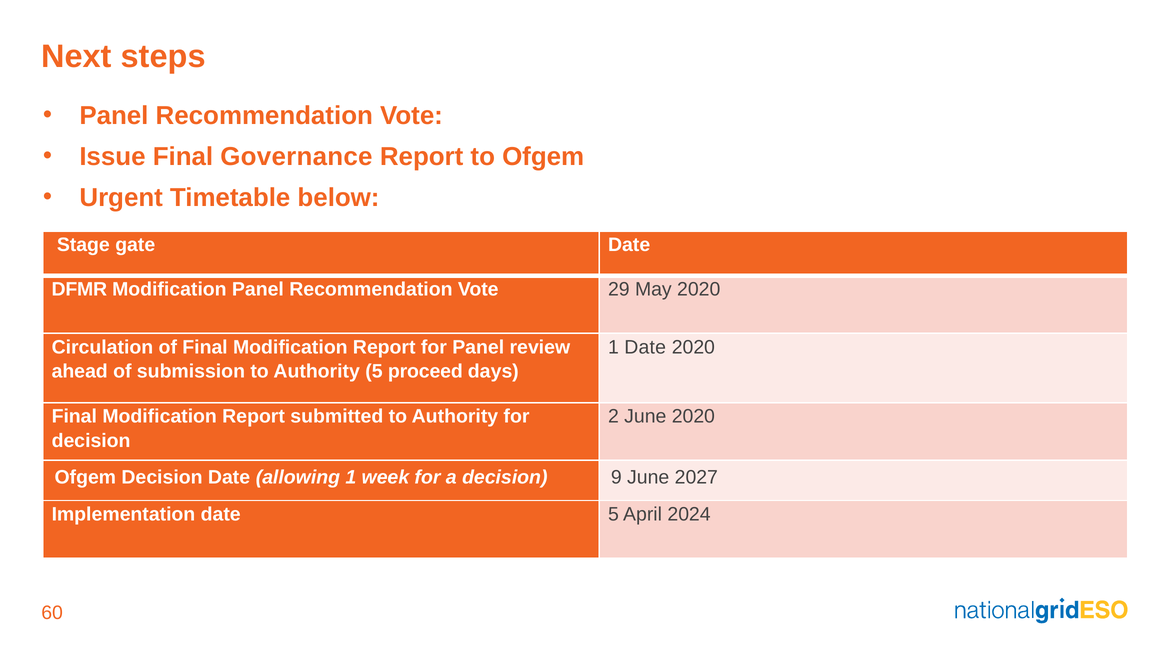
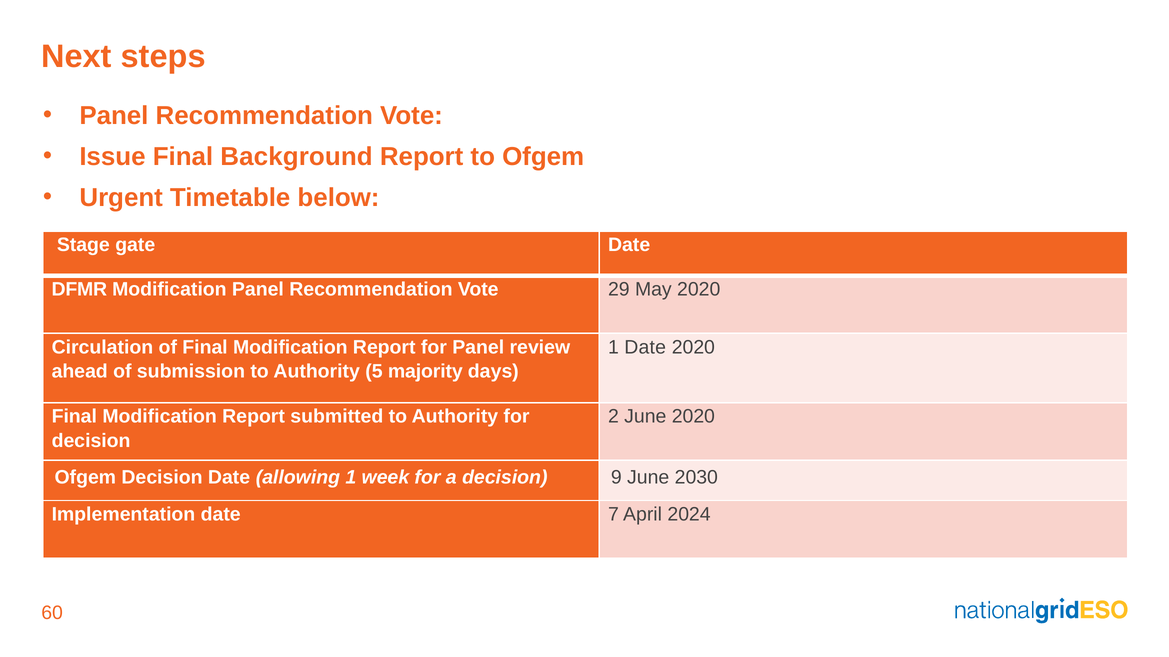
Governance: Governance -> Background
proceed: proceed -> majority
2027: 2027 -> 2030
date 5: 5 -> 7
